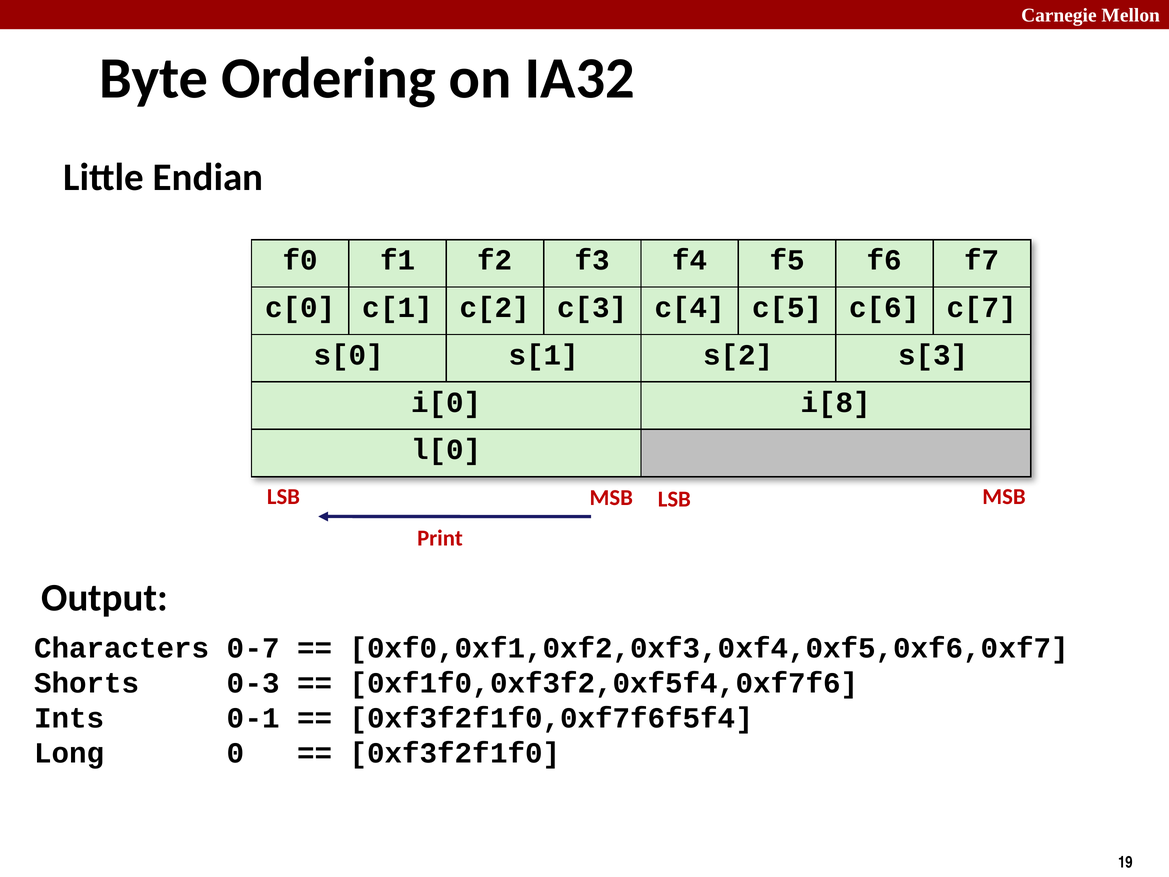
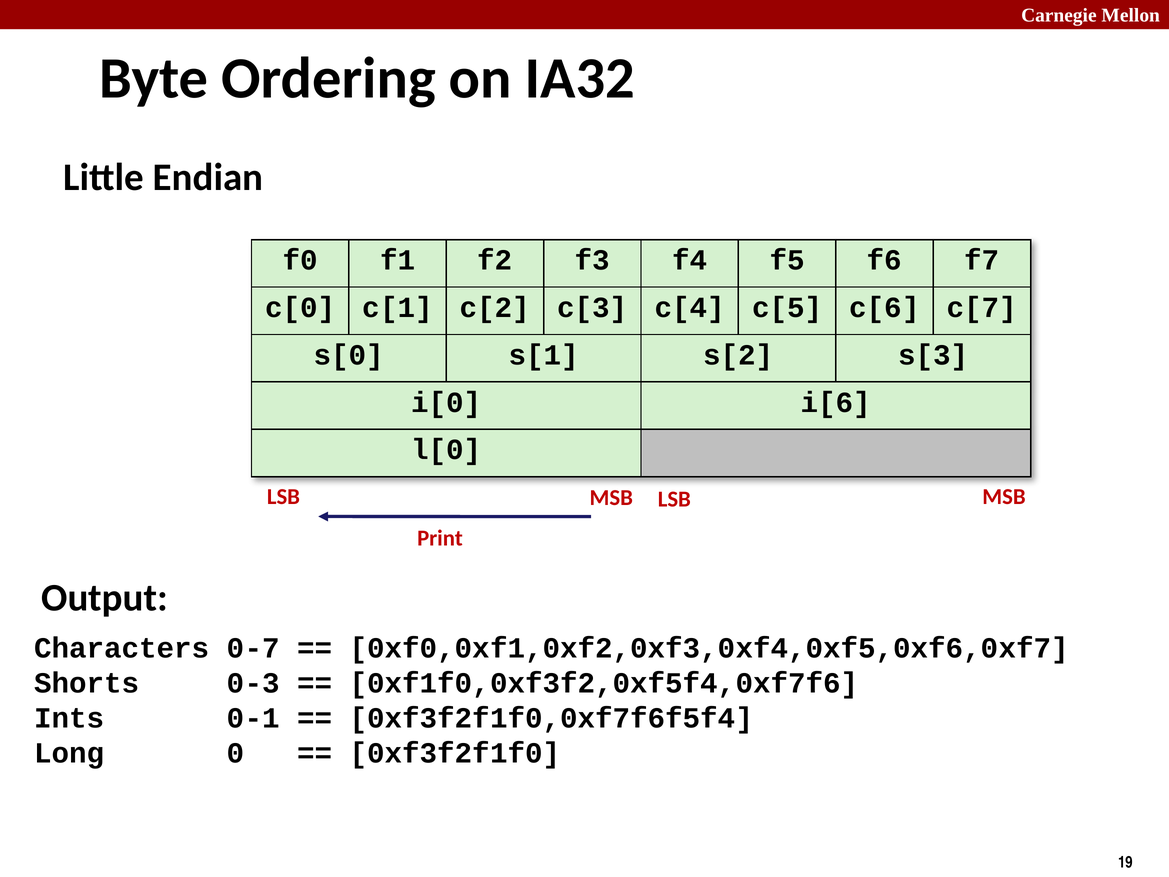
i[8: i[8 -> i[6
